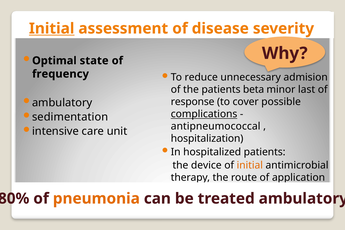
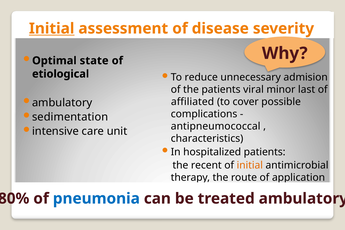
frequency: frequency -> etiological
beta: beta -> viral
response: response -> affiliated
complications underline: present -> none
hospitalization: hospitalization -> characteristics
device: device -> recent
pneumonia colour: orange -> blue
